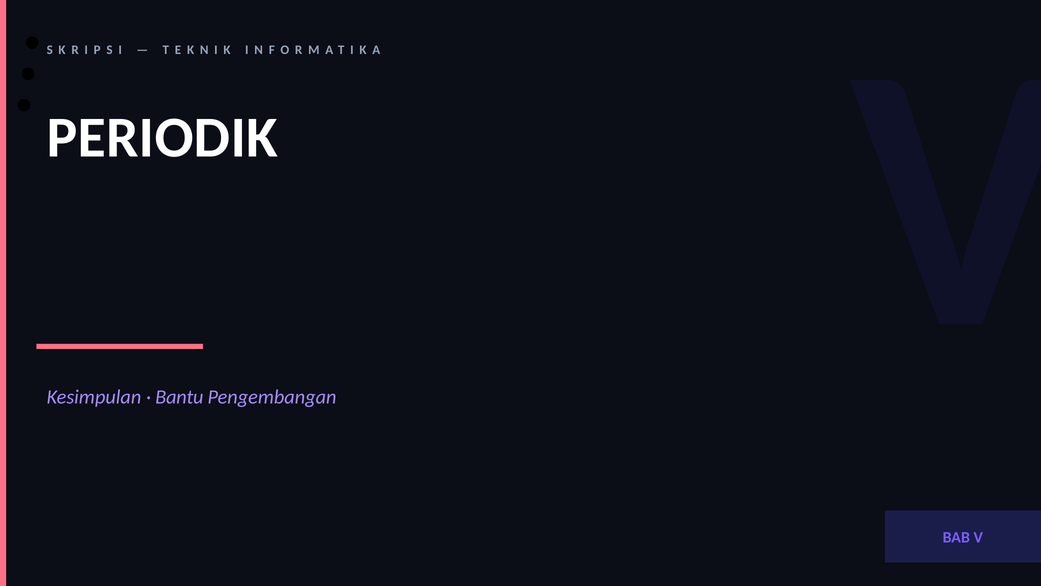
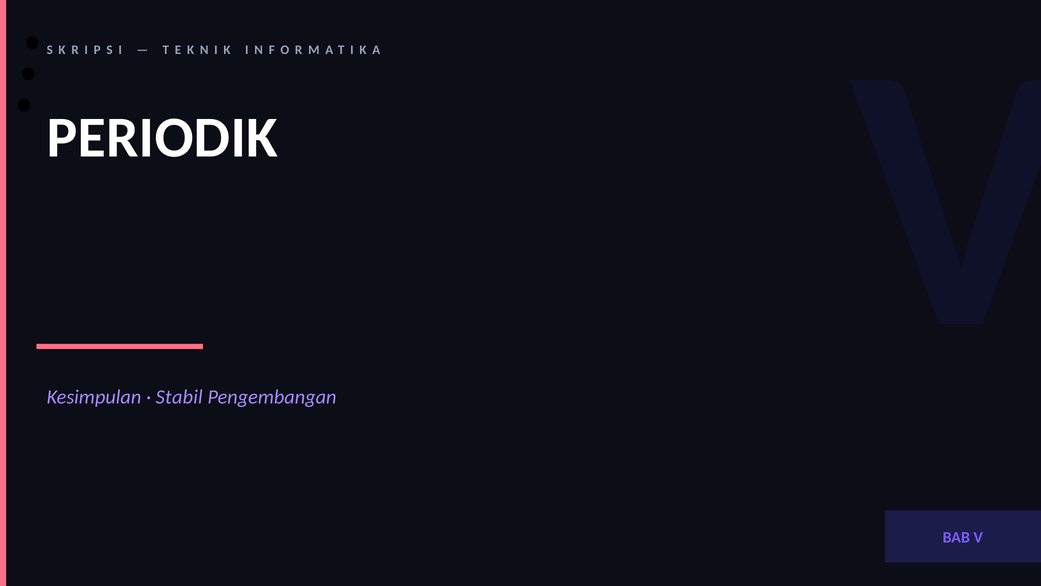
Bantu: Bantu -> Stabil
